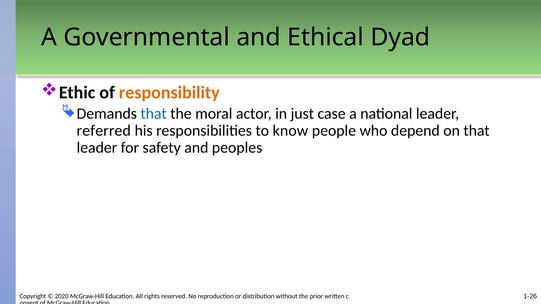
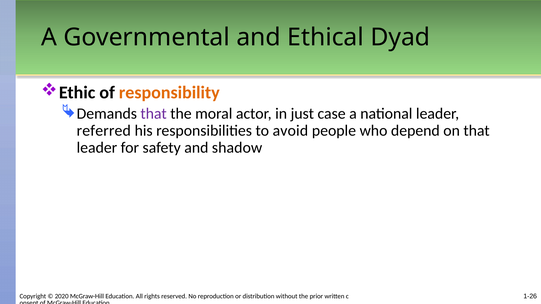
that at (154, 114) colour: blue -> purple
know: know -> avoid
peoples: peoples -> shadow
